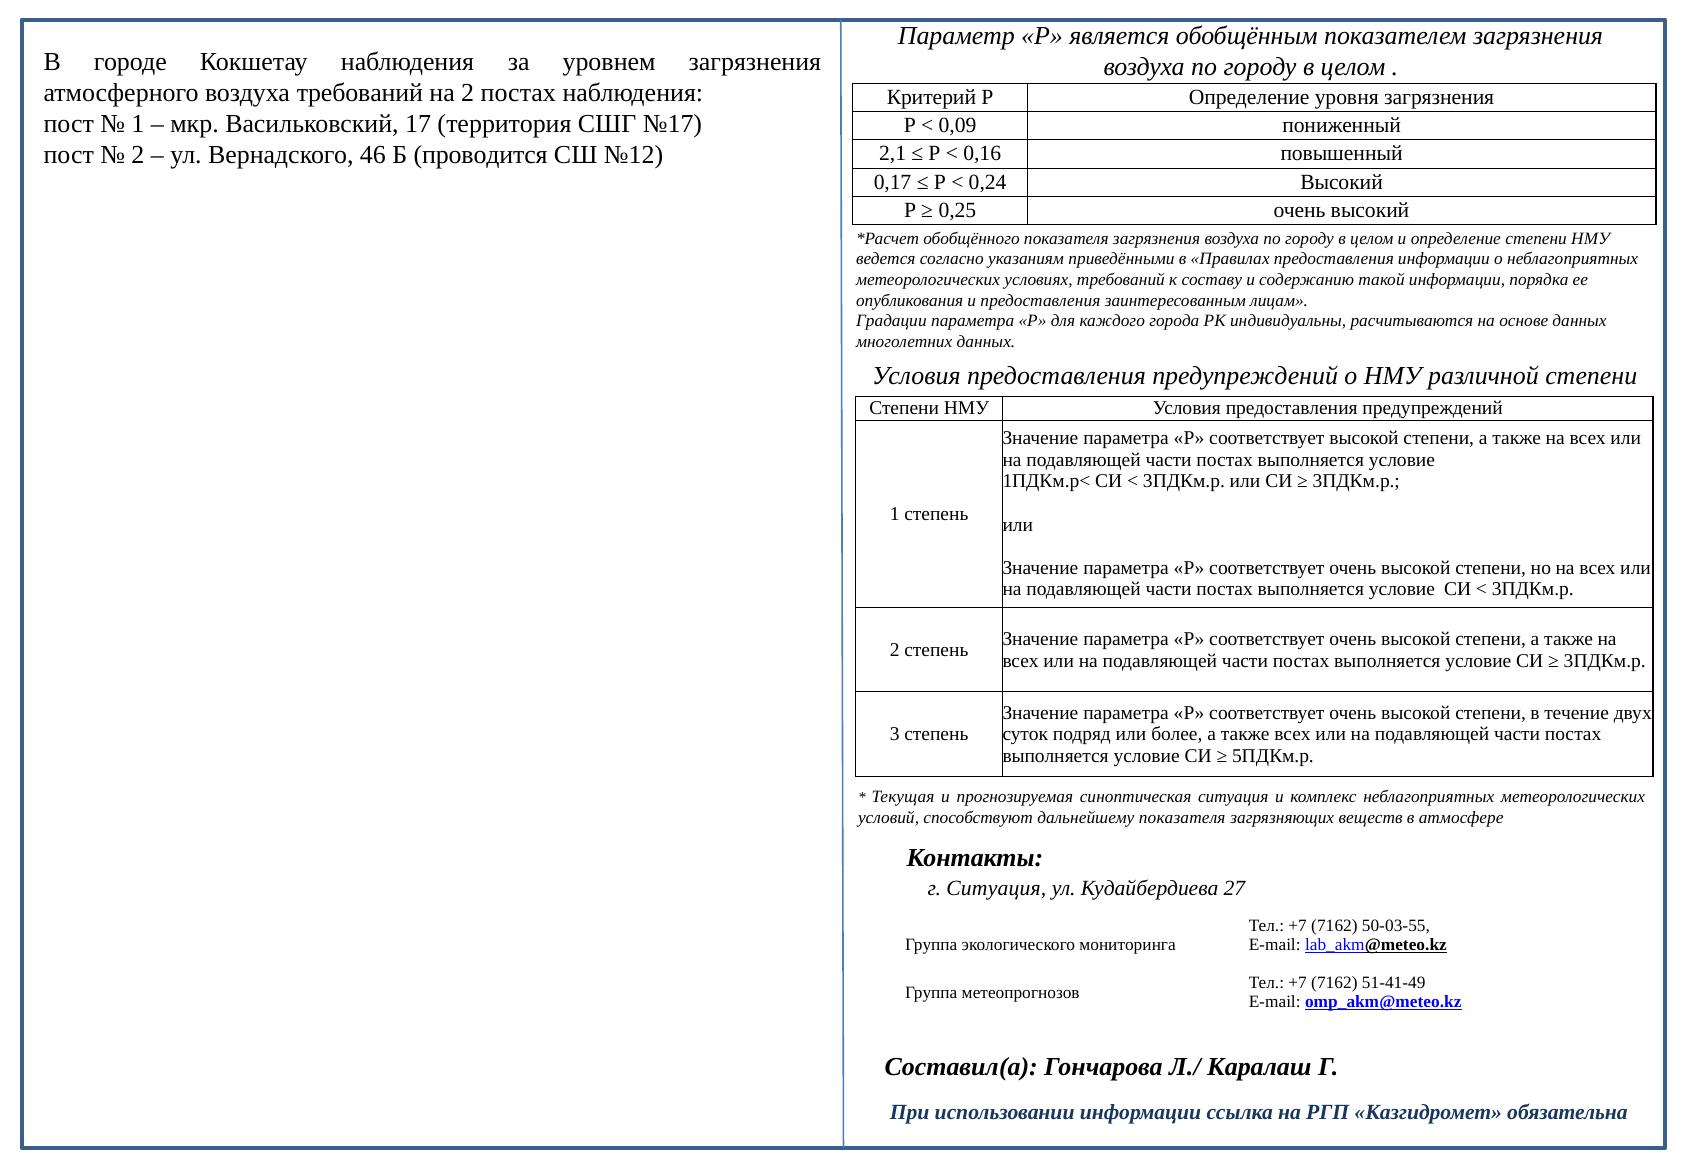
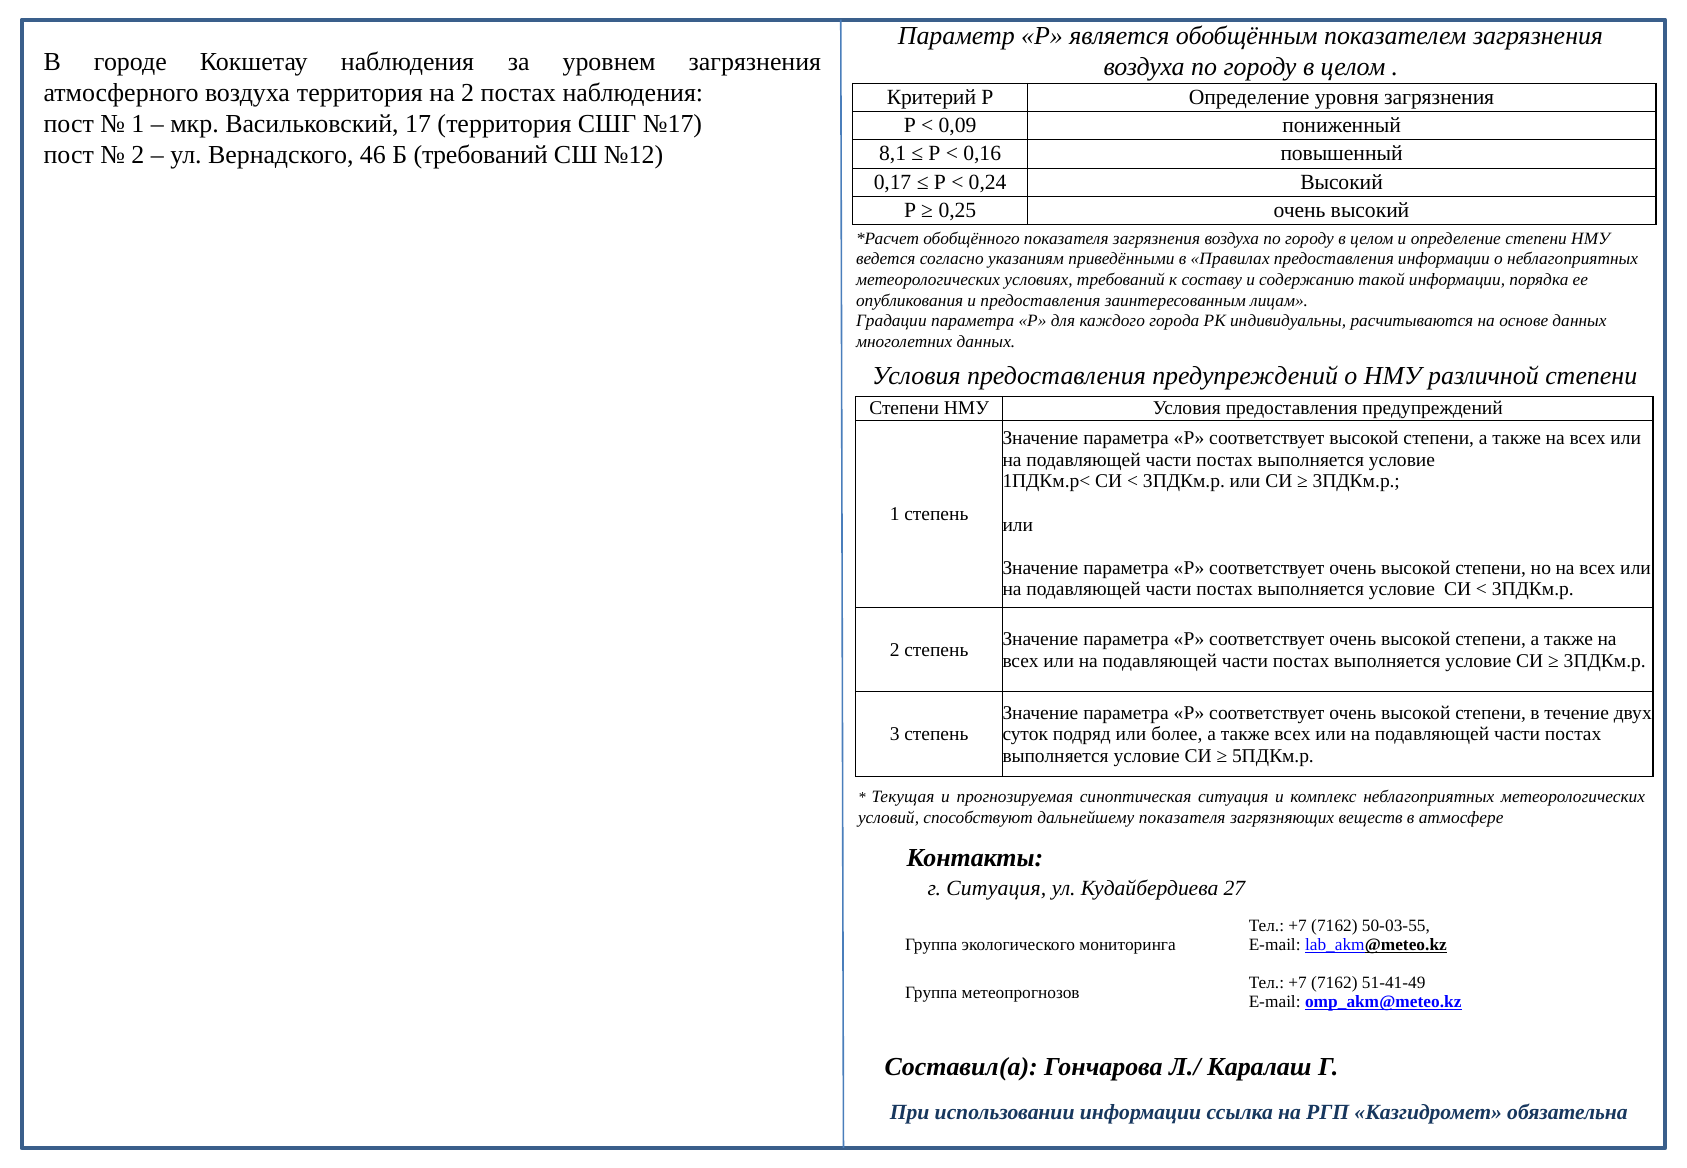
воздуха требований: требований -> территория
Б проводится: проводится -> требований
2,1: 2,1 -> 8,1
